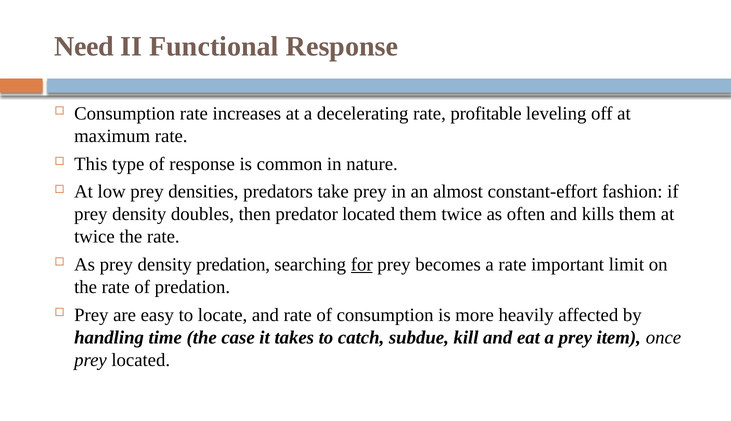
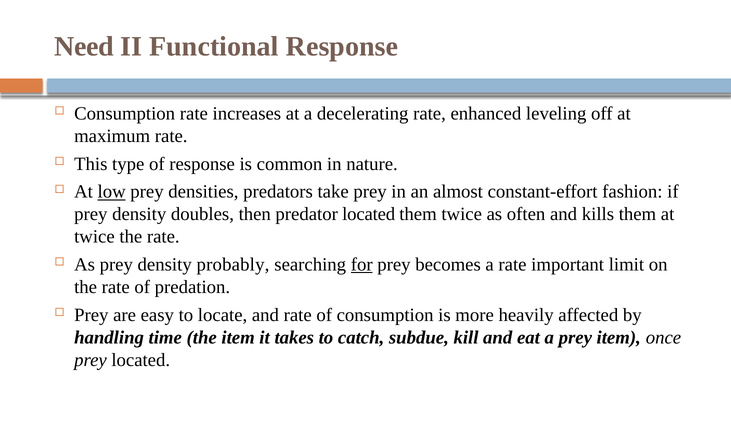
profitable: profitable -> enhanced
low underline: none -> present
density predation: predation -> probably
the case: case -> item
